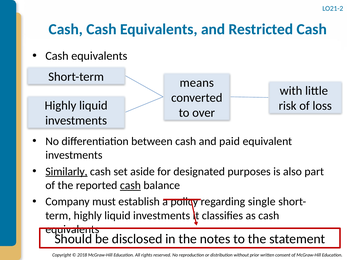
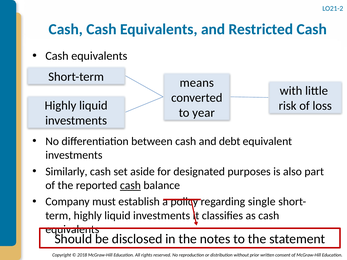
over: over -> year
paid: paid -> debt
Similarly underline: present -> none
